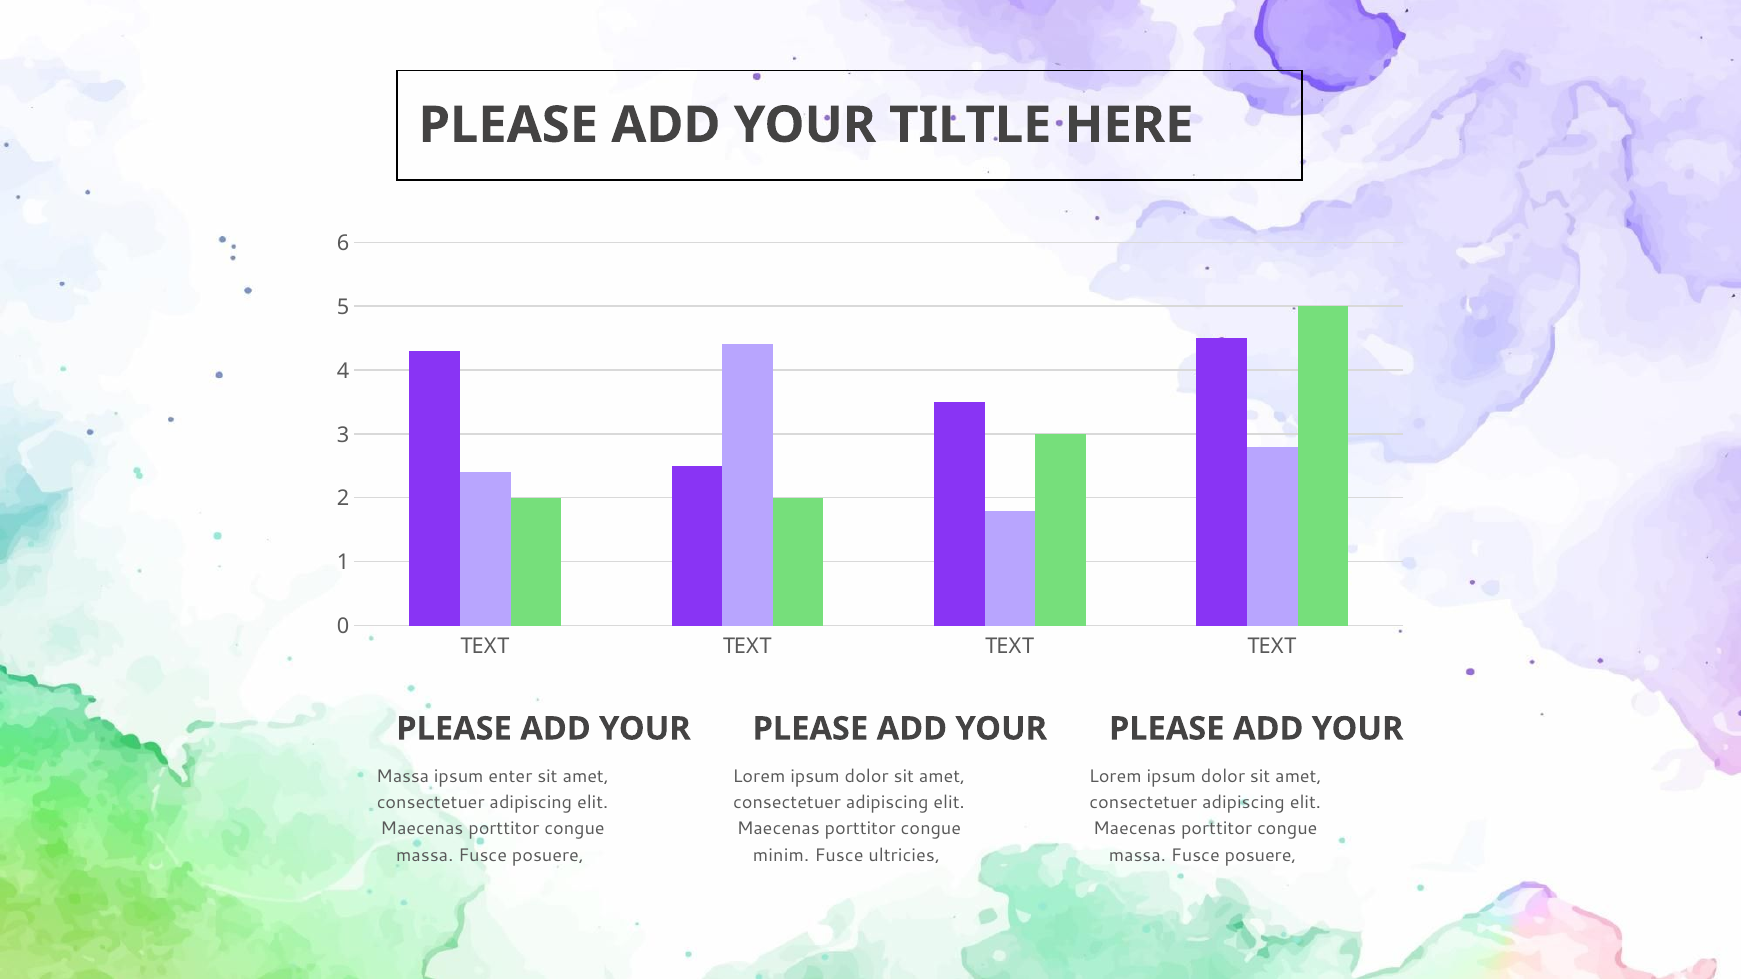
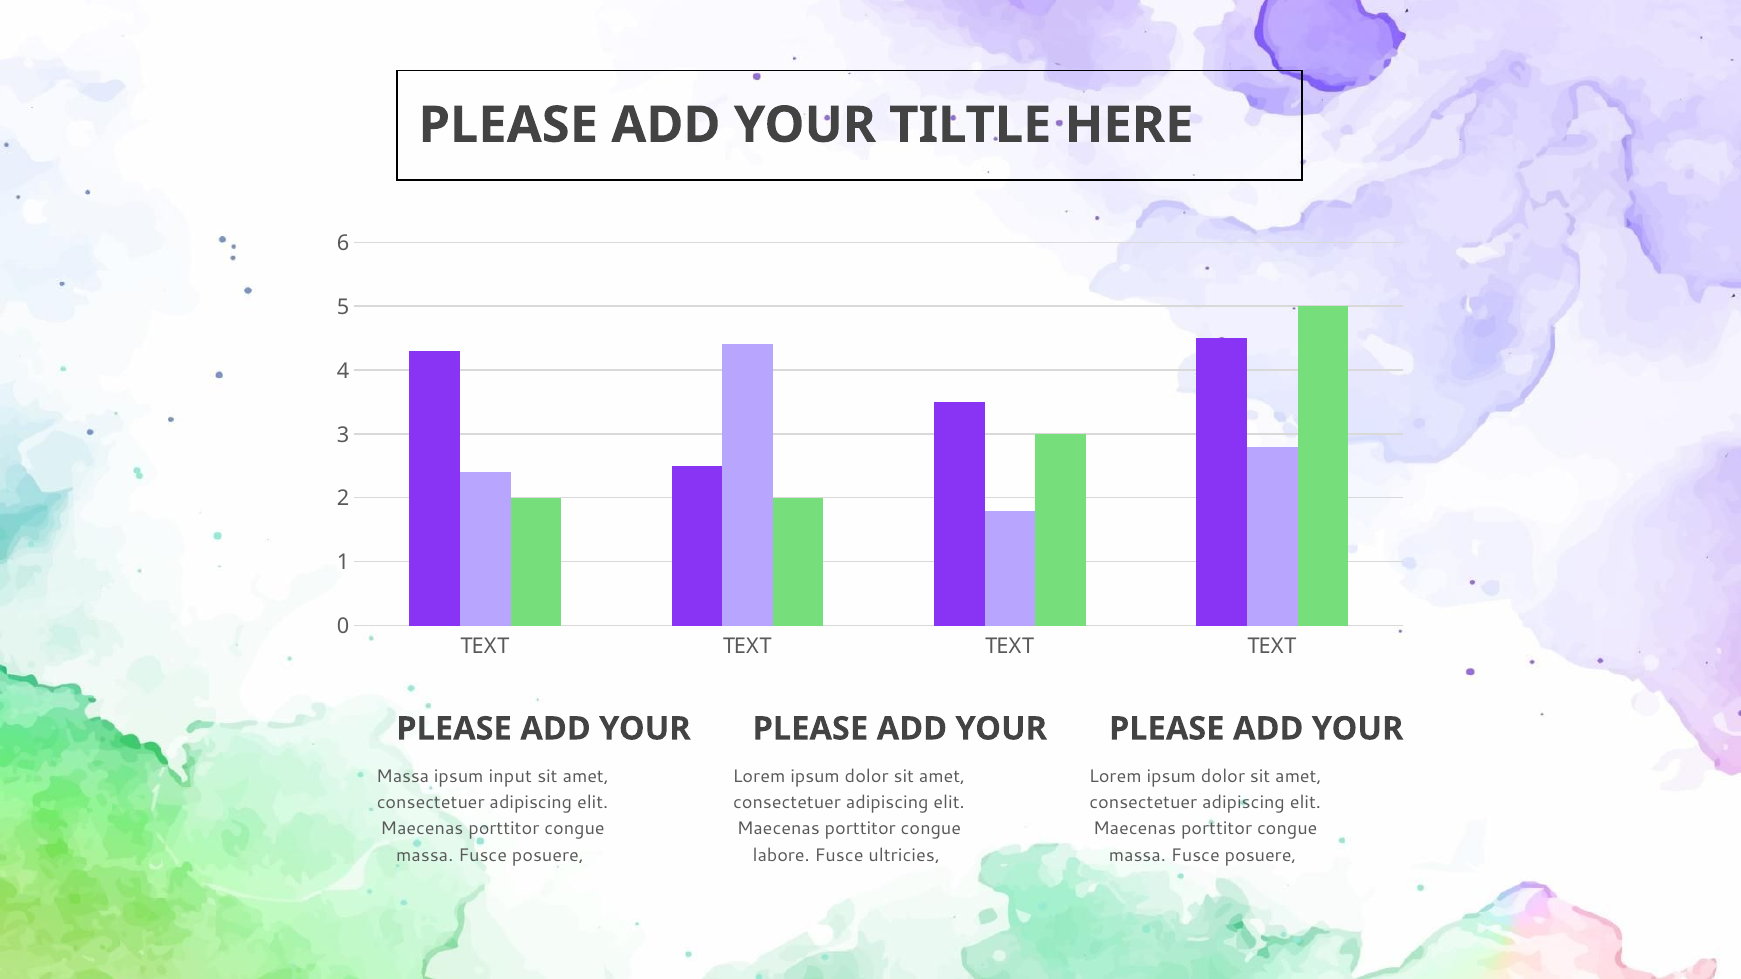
enter: enter -> input
minim: minim -> labore
